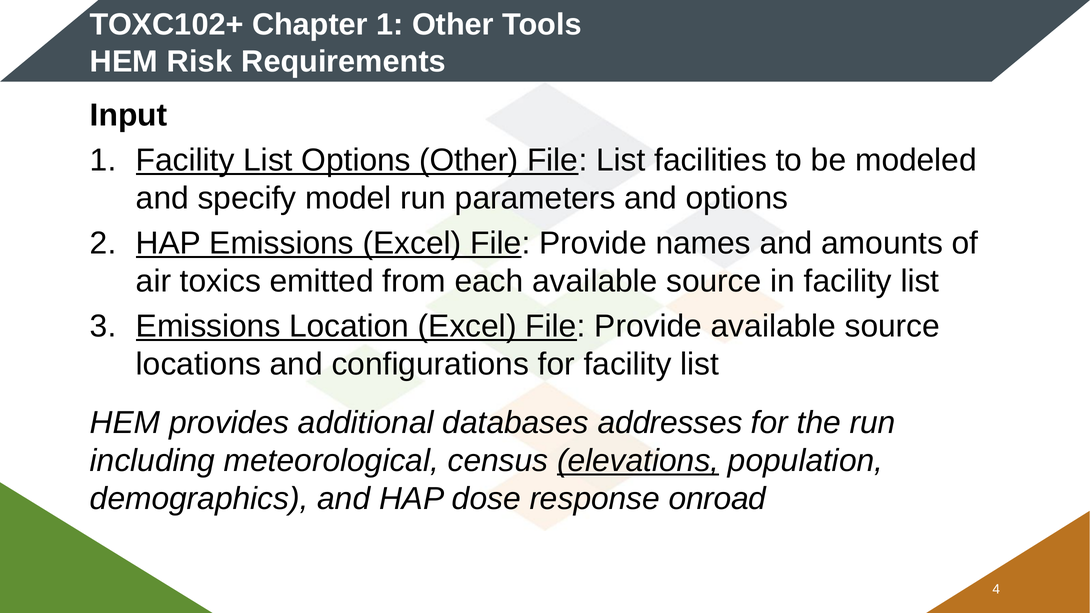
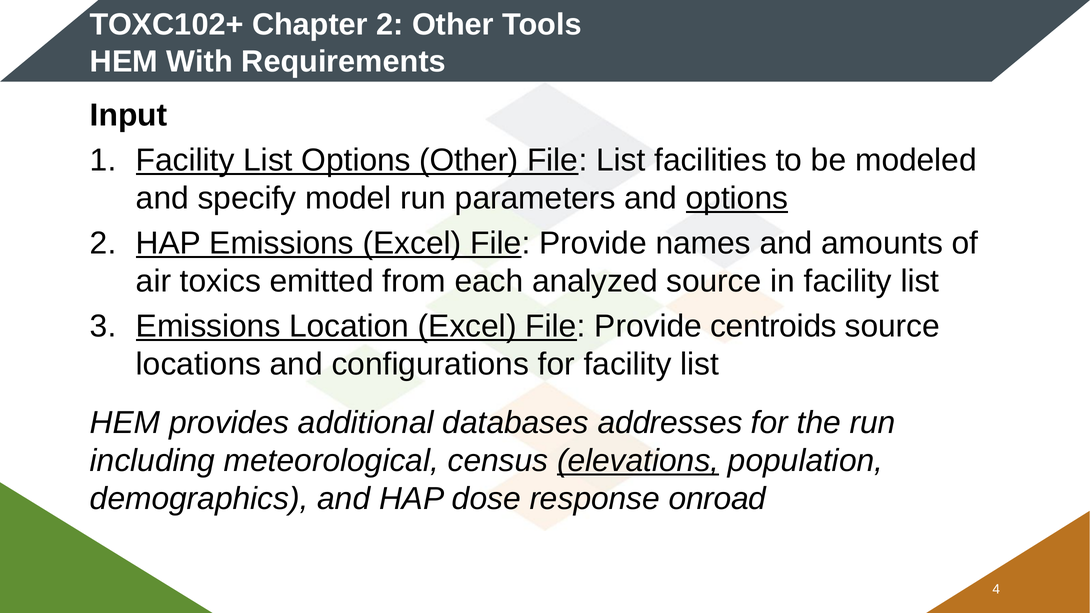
Chapter 1: 1 -> 2
Risk: Risk -> With
options at (737, 198) underline: none -> present
each available: available -> analyzed
Provide available: available -> centroids
